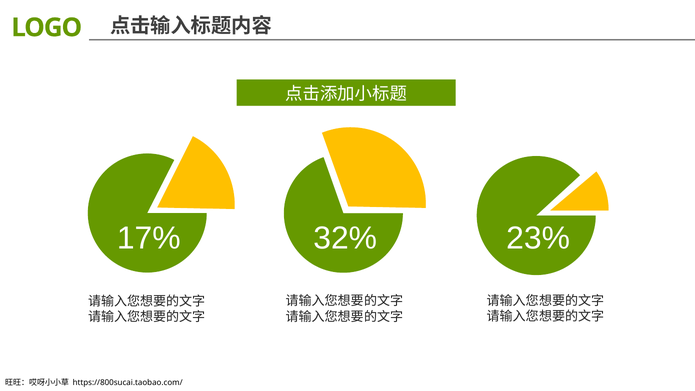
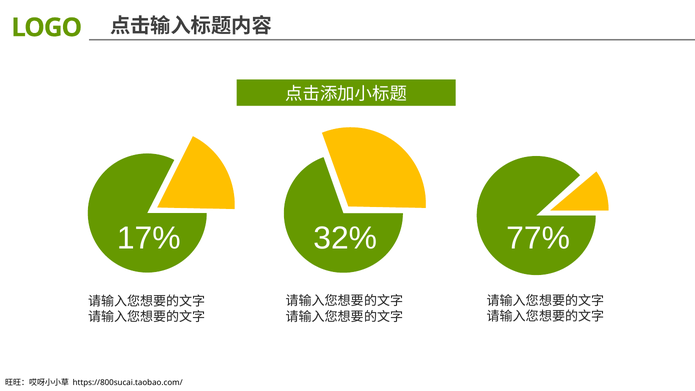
23%: 23% -> 77%
